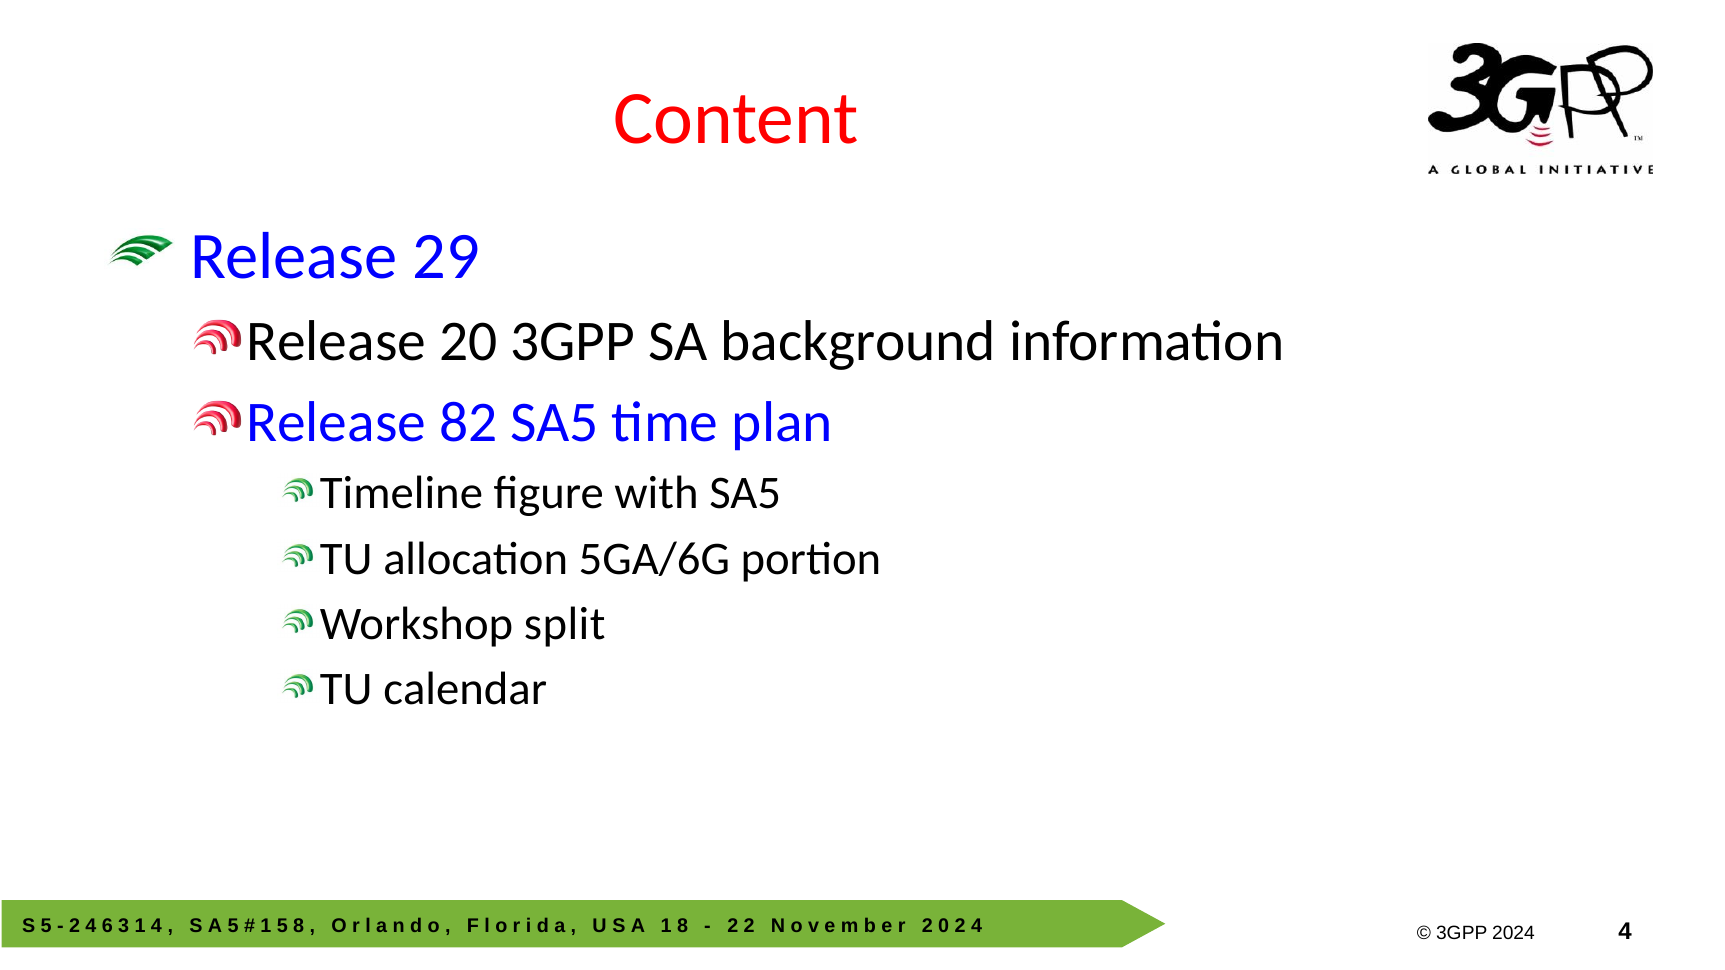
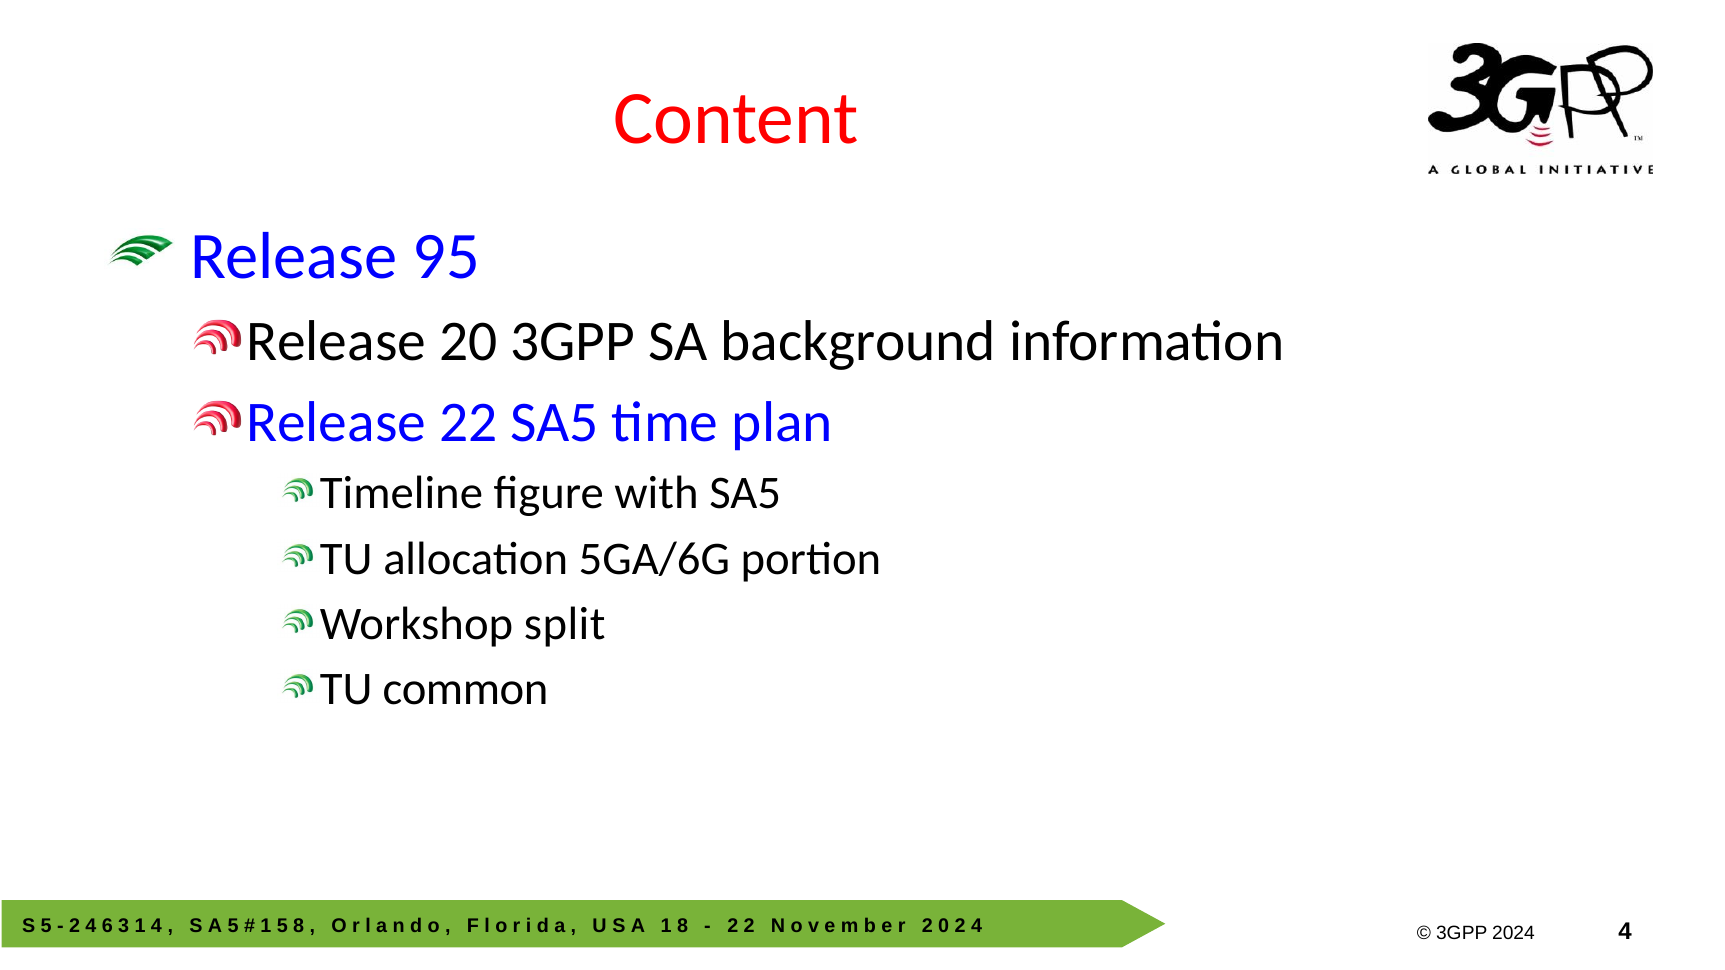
29: 29 -> 95
82: 82 -> 22
calendar: calendar -> common
